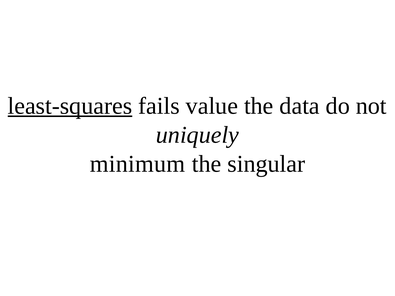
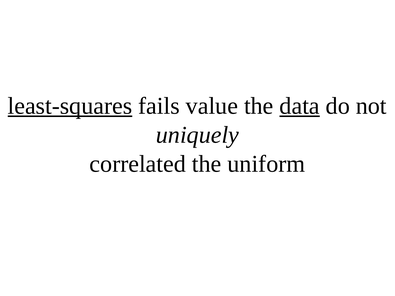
data underline: none -> present
minimum: minimum -> correlated
singular: singular -> uniform
